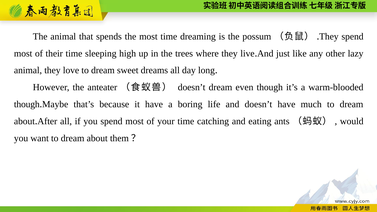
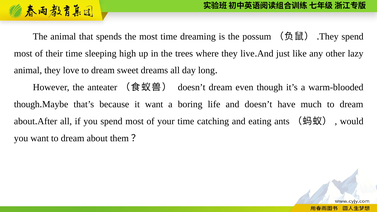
it have: have -> want
